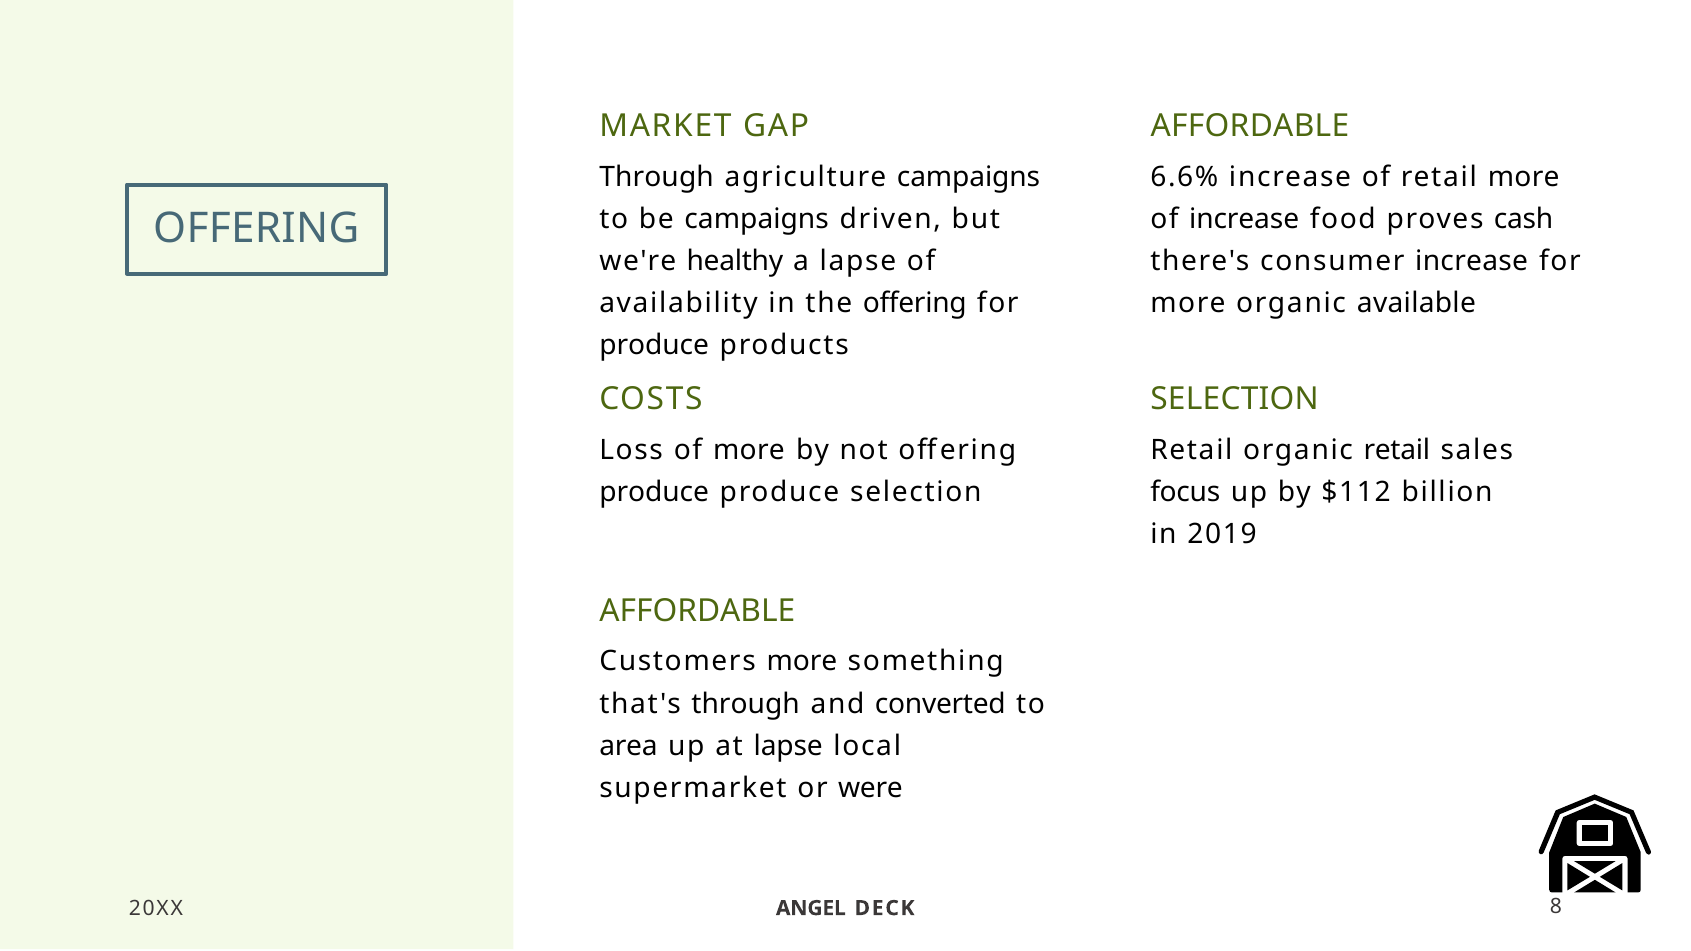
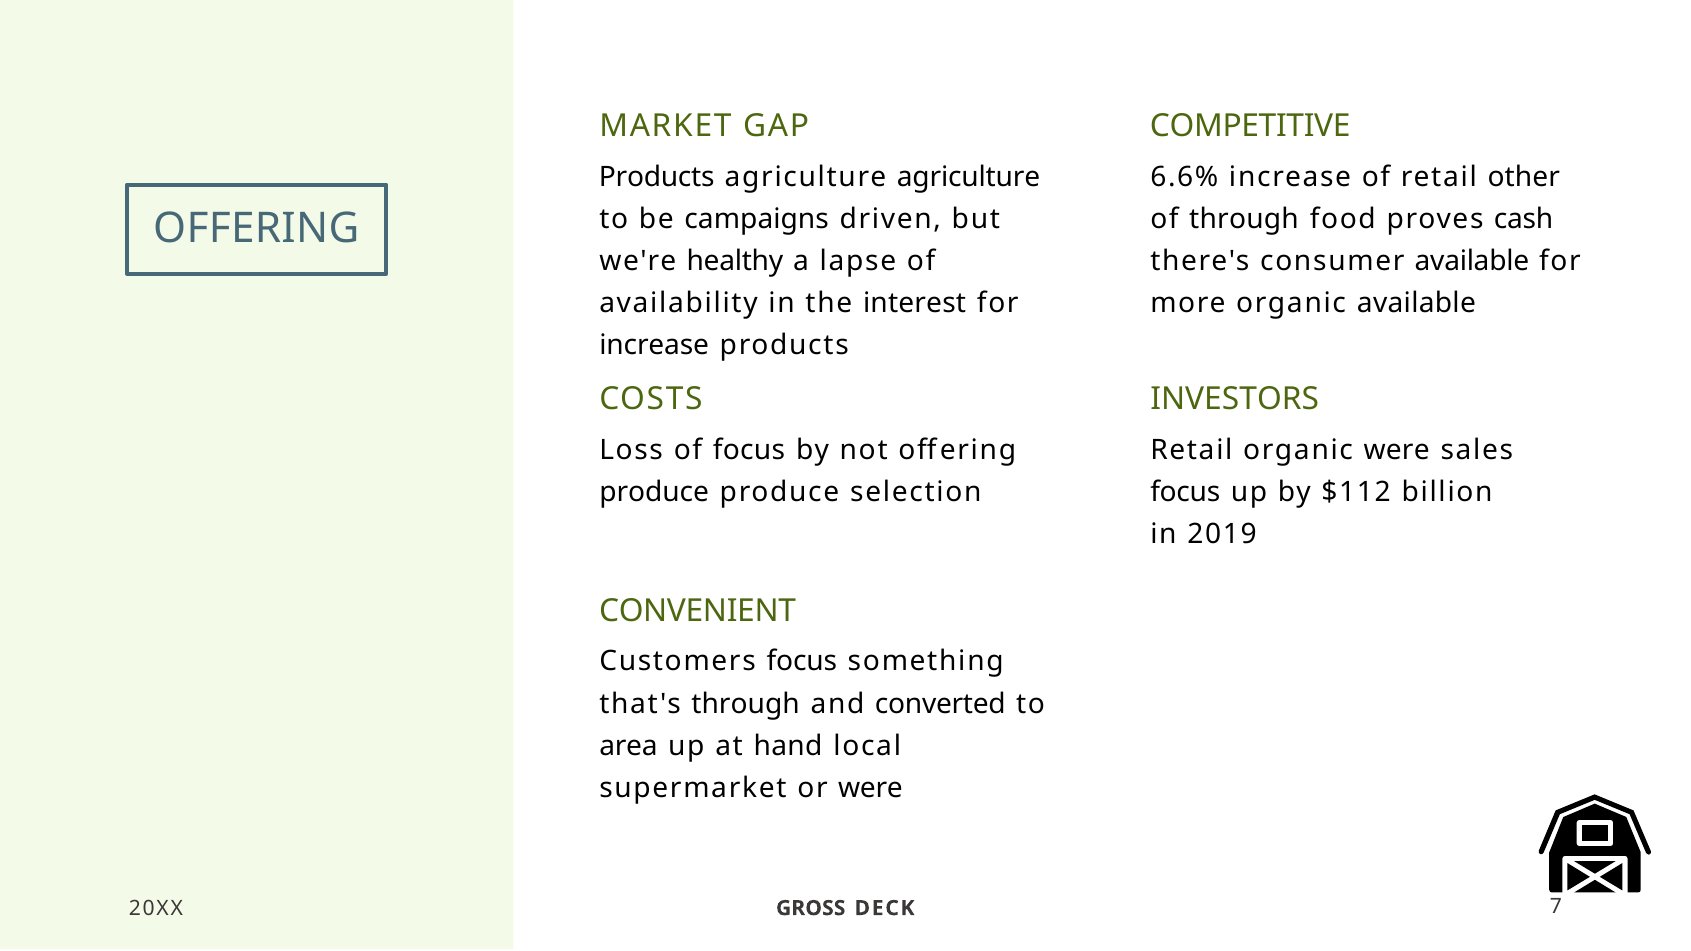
AFFORDABLE at (1250, 126): AFFORDABLE -> COMPETITIVE
Through at (657, 177): Through -> Products
agriculture campaigns: campaigns -> agriculture
retail more: more -> other
of increase: increase -> through
consumer increase: increase -> available
the offering: offering -> interest
produce at (654, 346): produce -> increase
SELECTION at (1235, 399): SELECTION -> INVESTORS
of more: more -> focus
organic retail: retail -> were
AFFORDABLE at (697, 611): AFFORDABLE -> CONVENIENT
Customers more: more -> focus
at lapse: lapse -> hand
ANGEL: ANGEL -> GROSS
8: 8 -> 7
